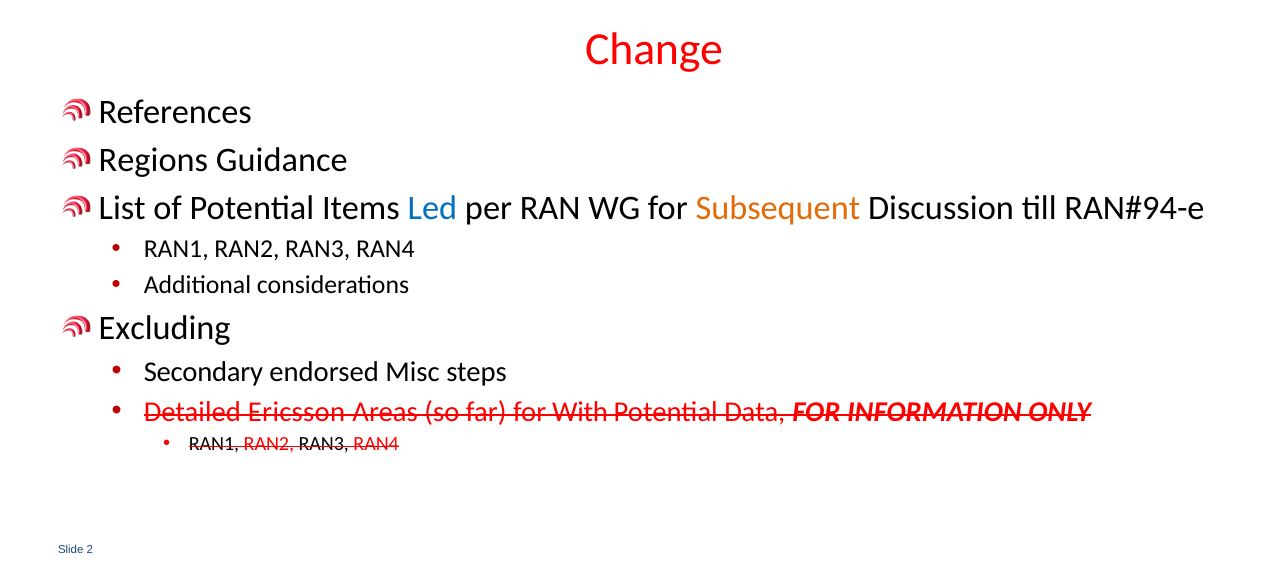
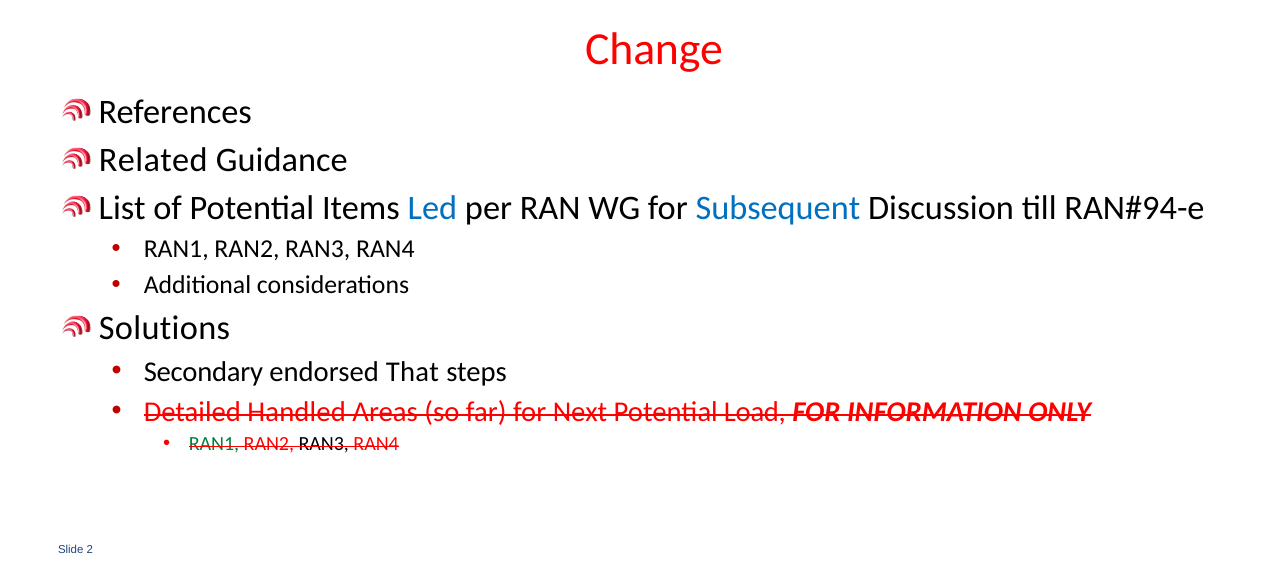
Regions: Regions -> Related
Subsequent colour: orange -> blue
Excluding: Excluding -> Solutions
Misc: Misc -> That
Ericsson: Ericsson -> Handled
With: With -> Next
Data: Data -> Load
RAN1 at (214, 445) colour: black -> green
